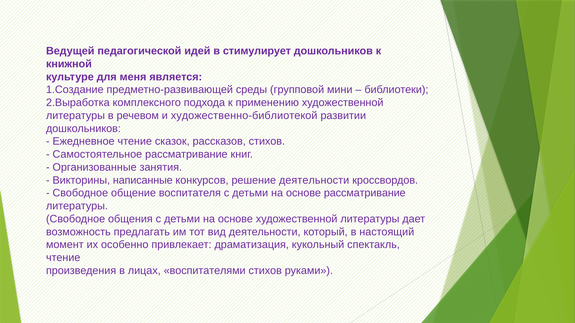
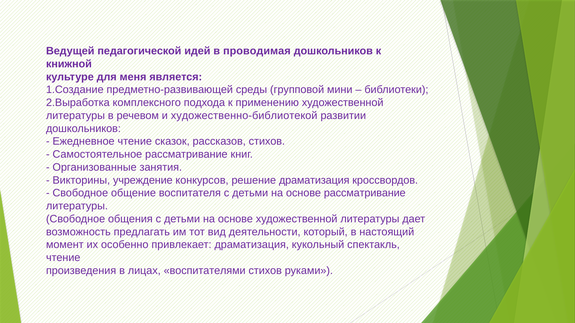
стимулирует: стимулирует -> проводимая
написанные: написанные -> учреждение
решение деятельности: деятельности -> драматизация
